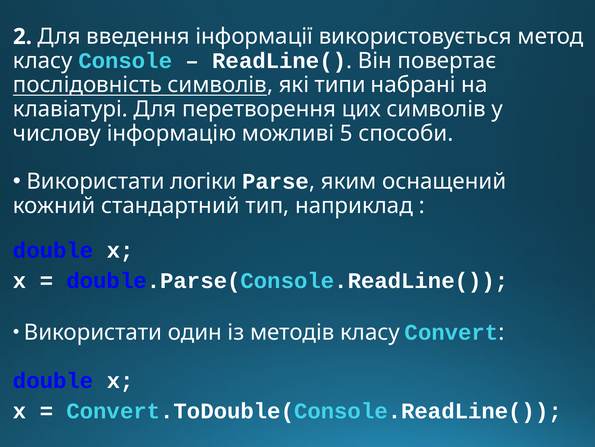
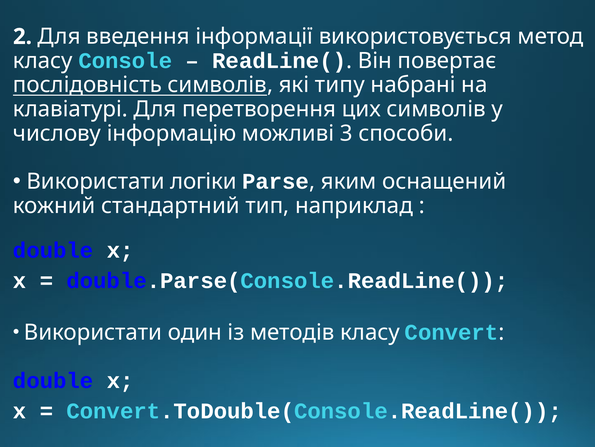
типи: типи -> типу
5: 5 -> 3
